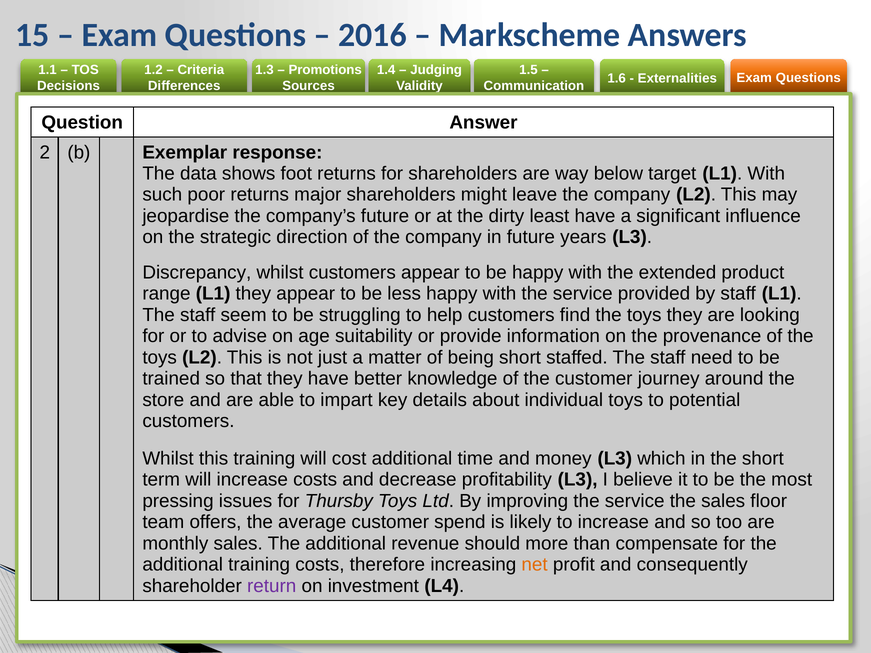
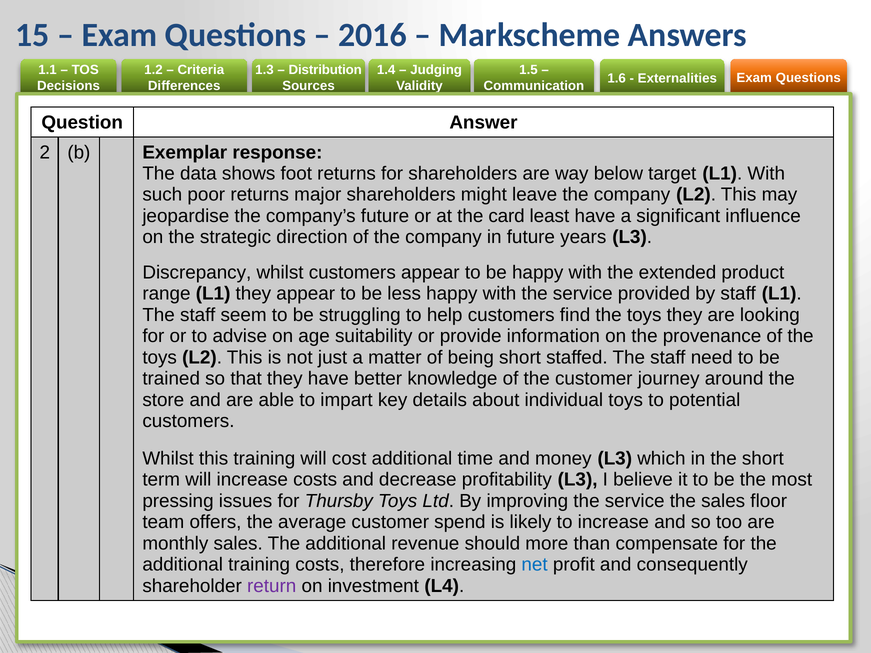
Promotions: Promotions -> Distribution
dirty: dirty -> card
net colour: orange -> blue
